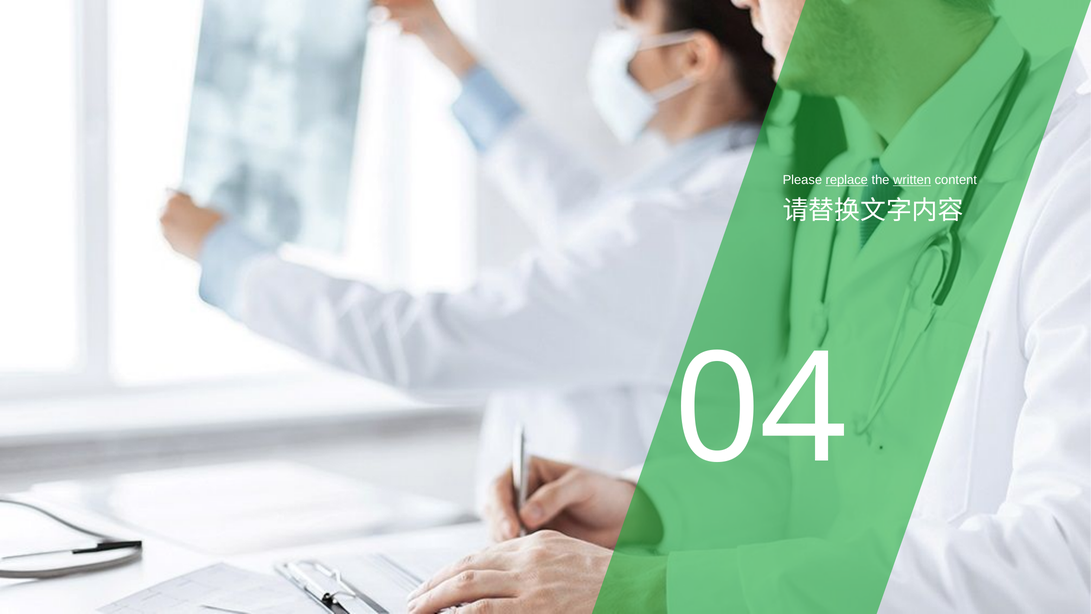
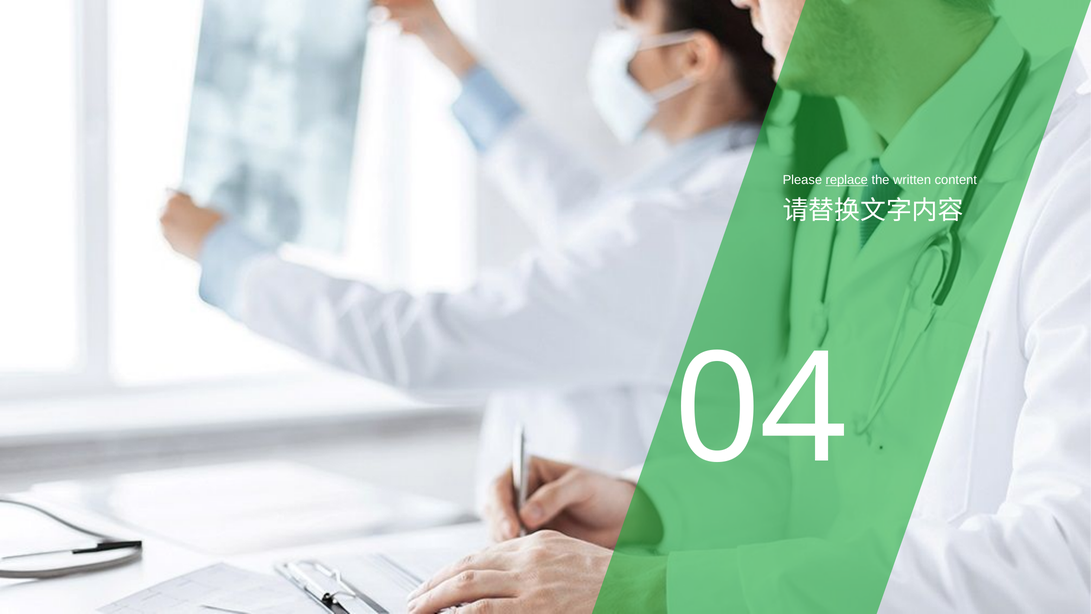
written underline: present -> none
